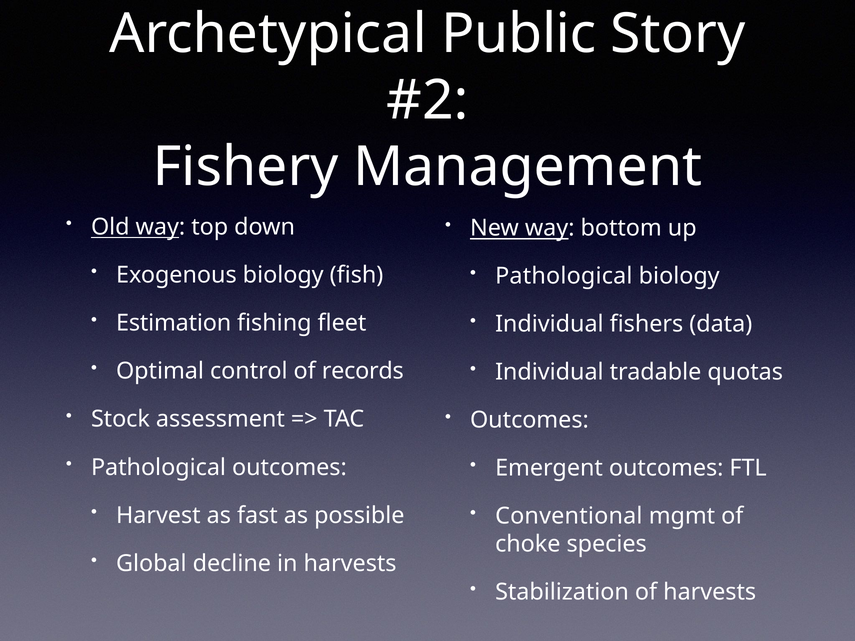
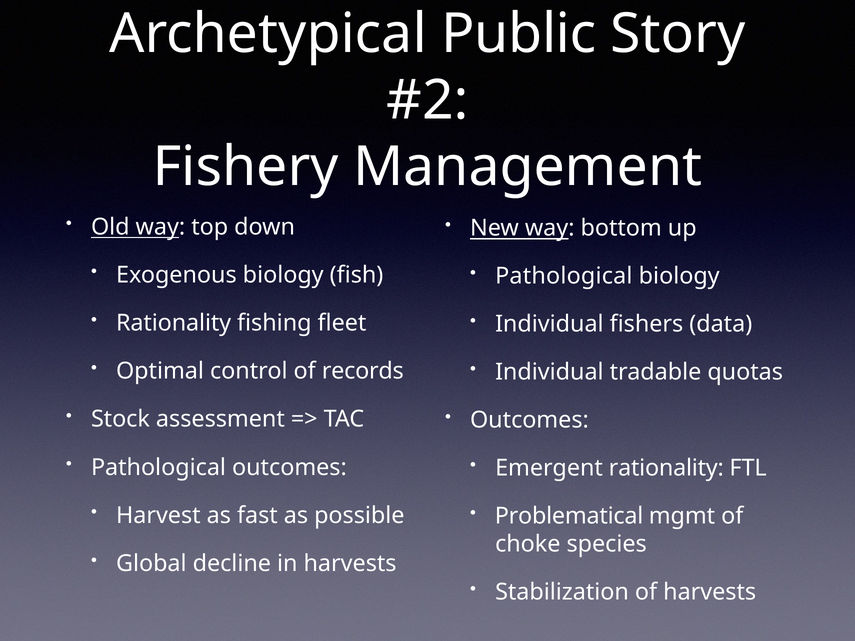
Estimation at (174, 323): Estimation -> Rationality
Emergent outcomes: outcomes -> rationality
Conventional: Conventional -> Problematical
